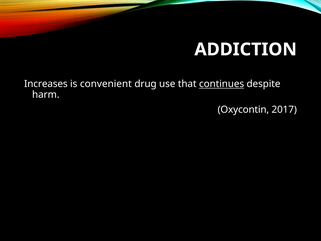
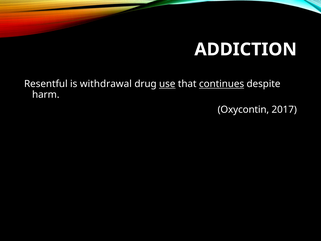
Increases: Increases -> Resentful
convenient: convenient -> withdrawal
use underline: none -> present
